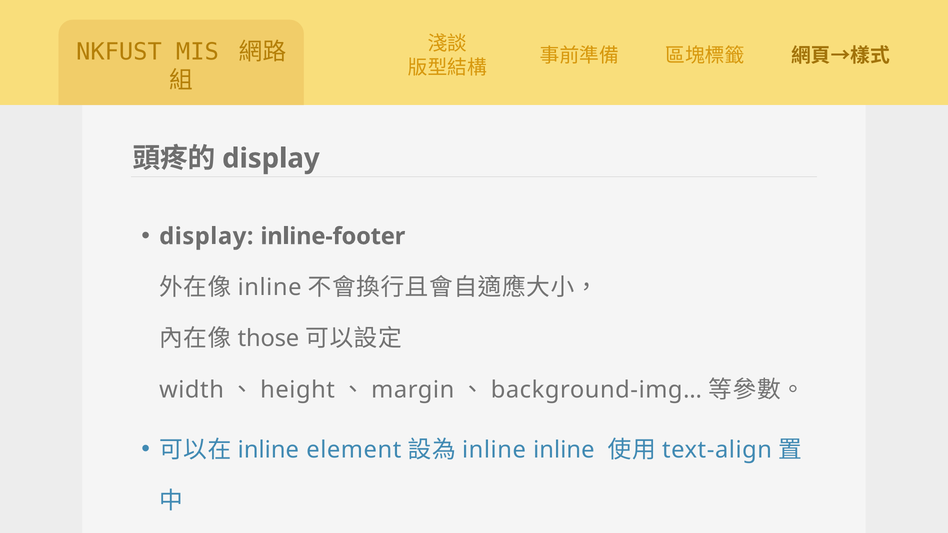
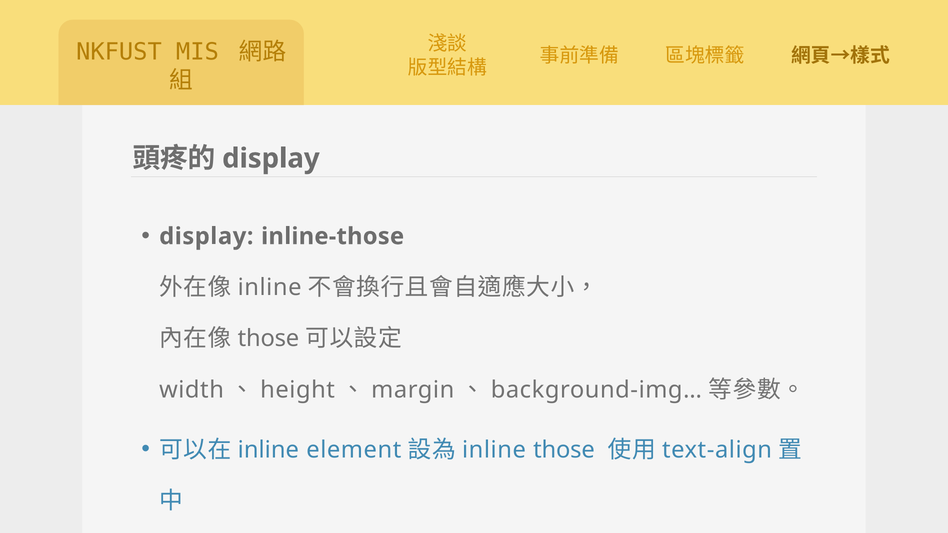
inline-footer: inline-footer -> inline-those
inline at (564, 450): inline -> those
